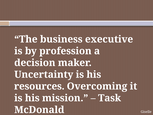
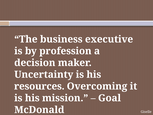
Task: Task -> Goal
